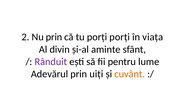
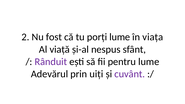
Nu prin: prin -> fost
porți porți: porți -> lume
divin: divin -> viață
aminte: aminte -> nespus
cuvânt colour: orange -> purple
